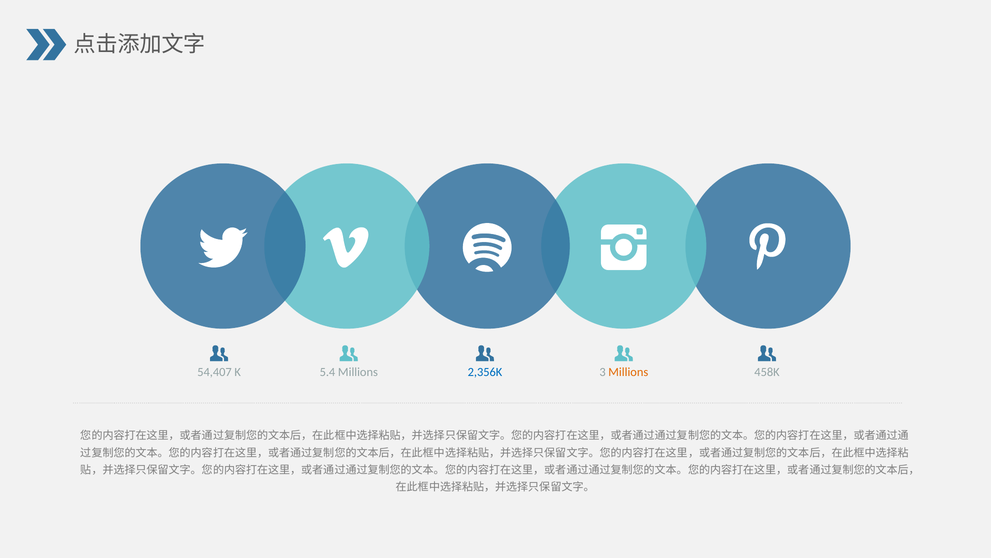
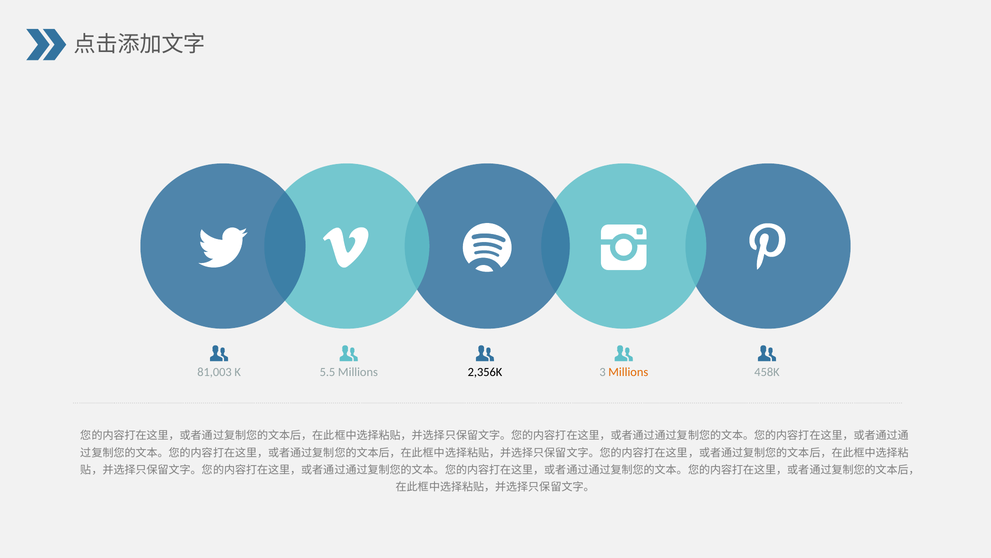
54,407: 54,407 -> 81,003
5.4: 5.4 -> 5.5
2,356K colour: blue -> black
